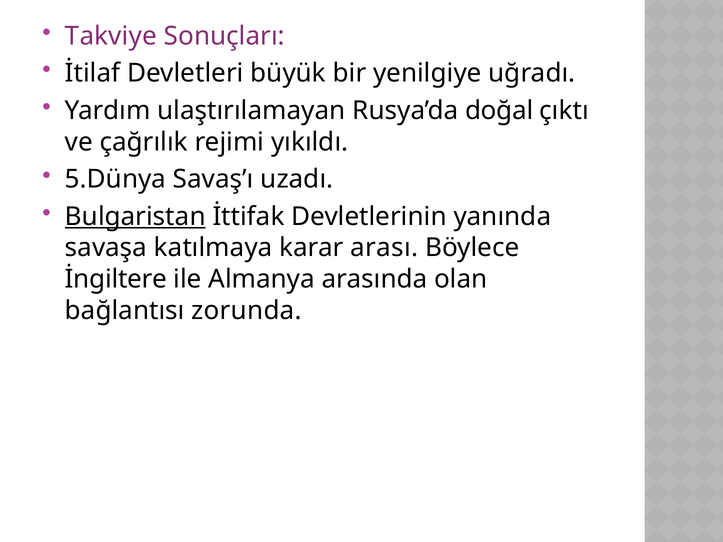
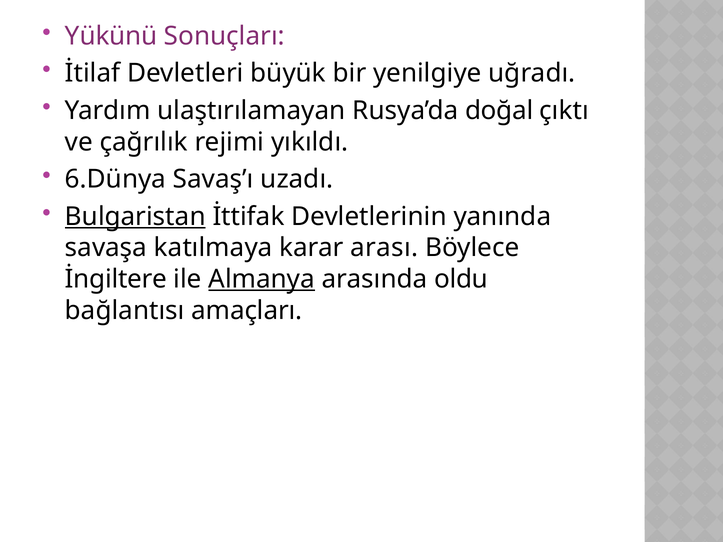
Takviye: Takviye -> Yükünü
5.Dünya: 5.Dünya -> 6.Dünya
Almanya underline: none -> present
olan: olan -> oldu
zorunda: zorunda -> amaçları
